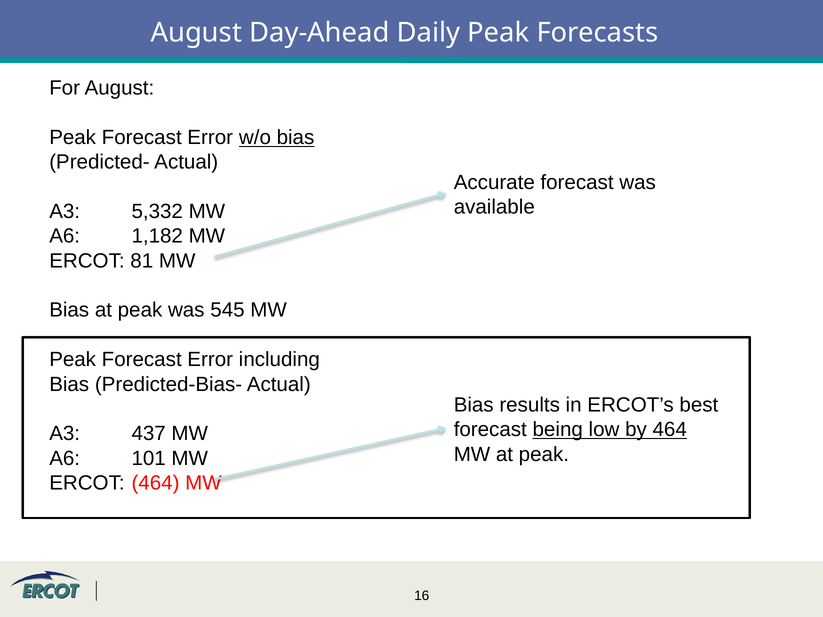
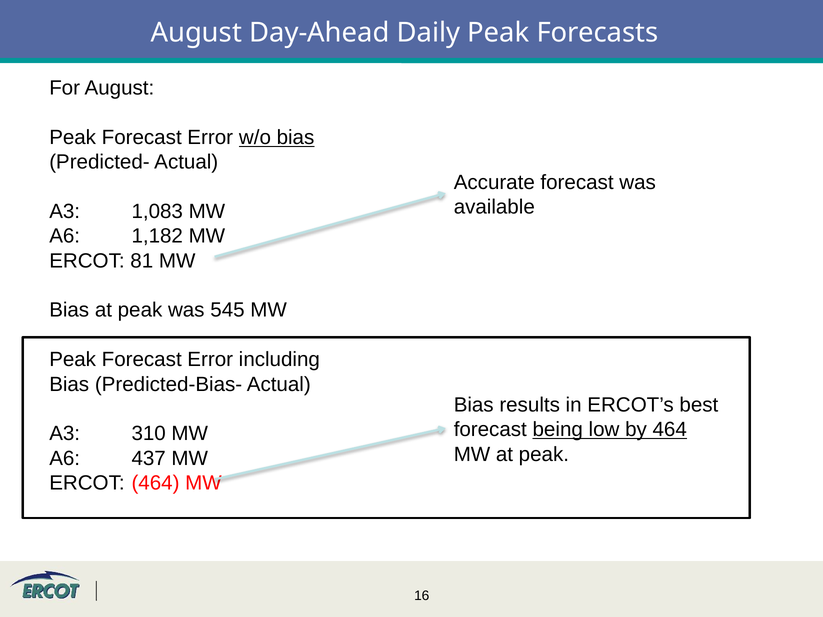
5,332: 5,332 -> 1,083
437: 437 -> 310
101: 101 -> 437
